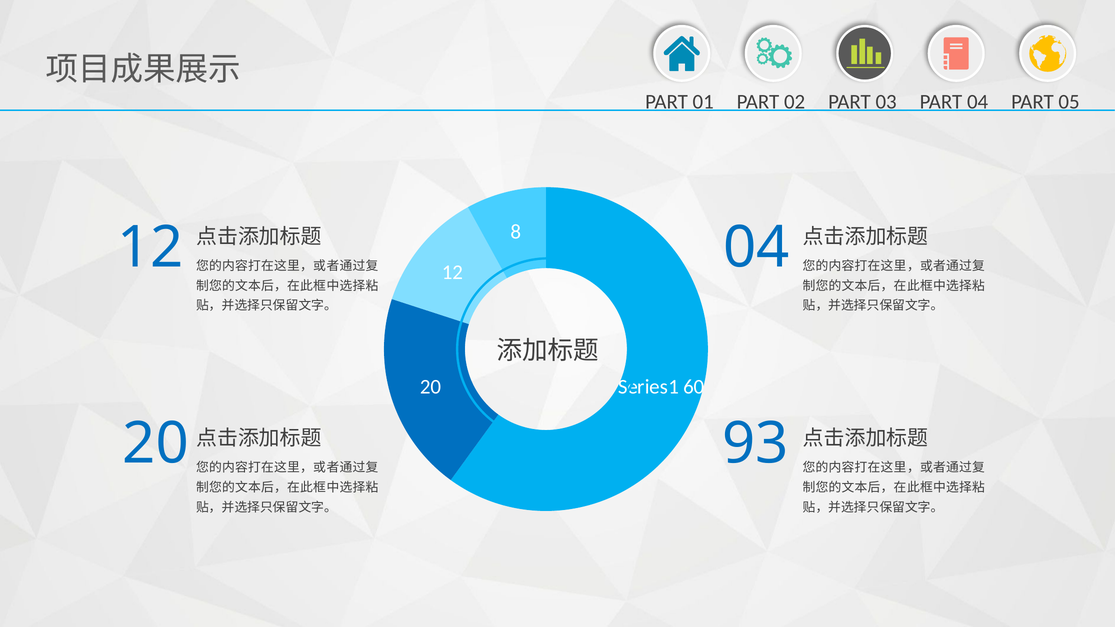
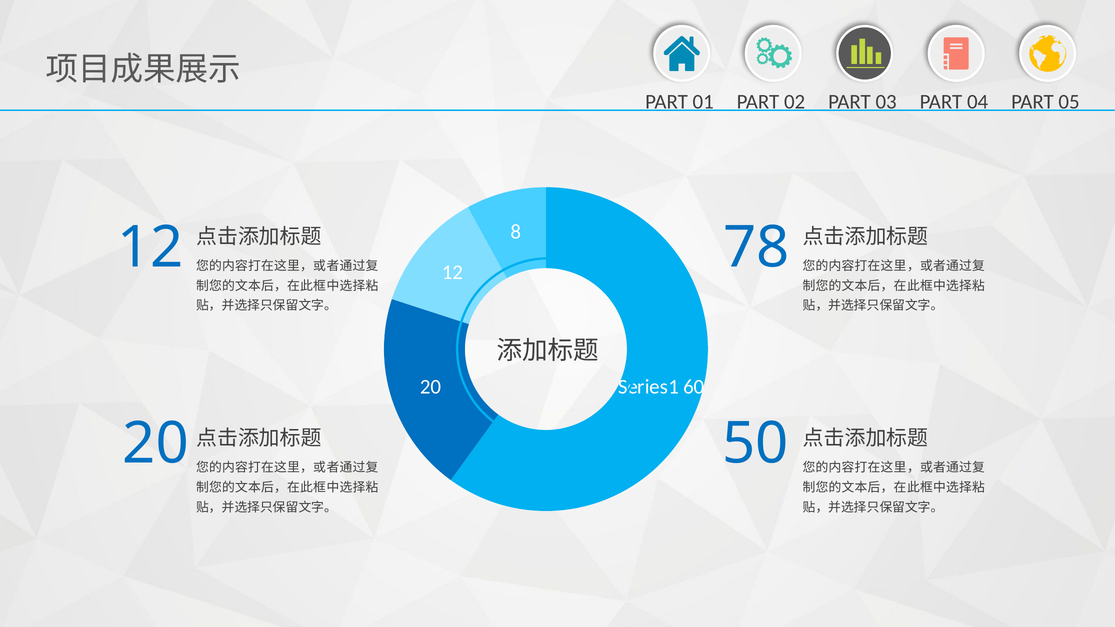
12 04: 04 -> 78
93: 93 -> 50
